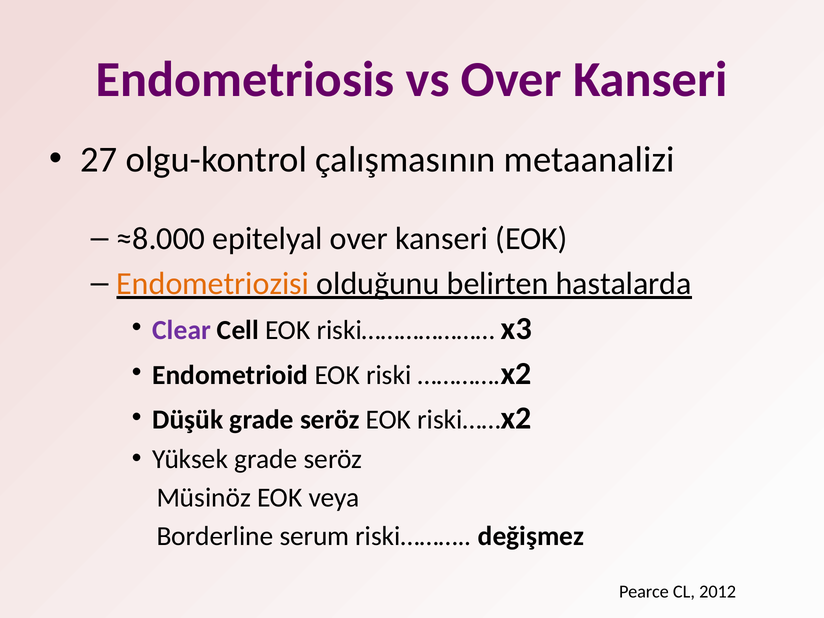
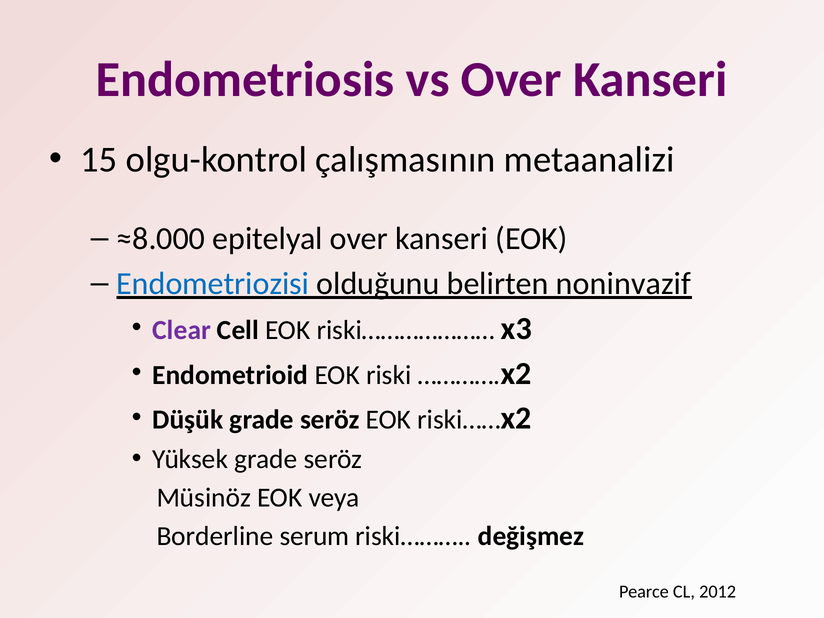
27: 27 -> 15
Endometriozisi colour: orange -> blue
hastalarda: hastalarda -> noninvazif
